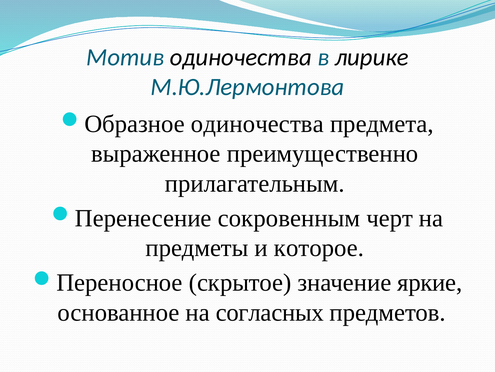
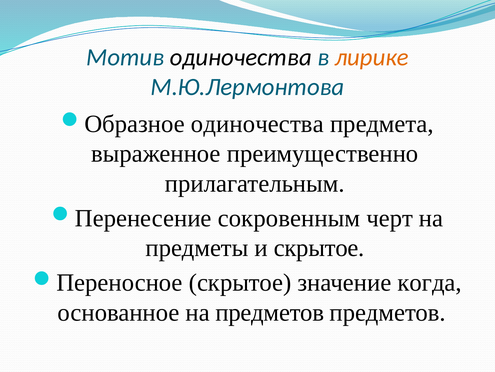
лирике colour: black -> orange
и которое: которое -> скрытое
яркие: яркие -> когда
на согласных: согласных -> предметов
